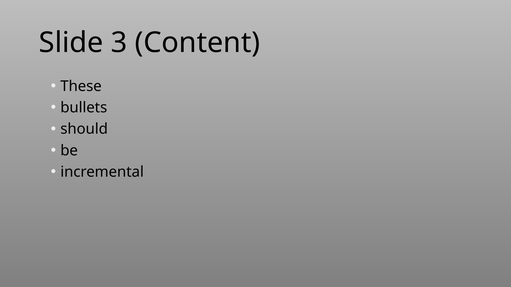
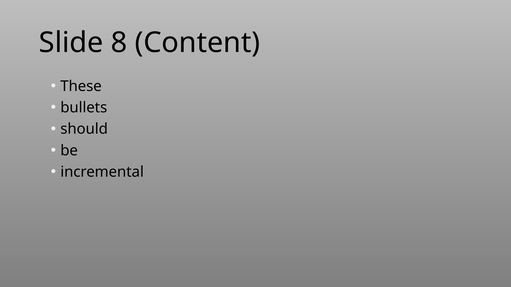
3: 3 -> 8
